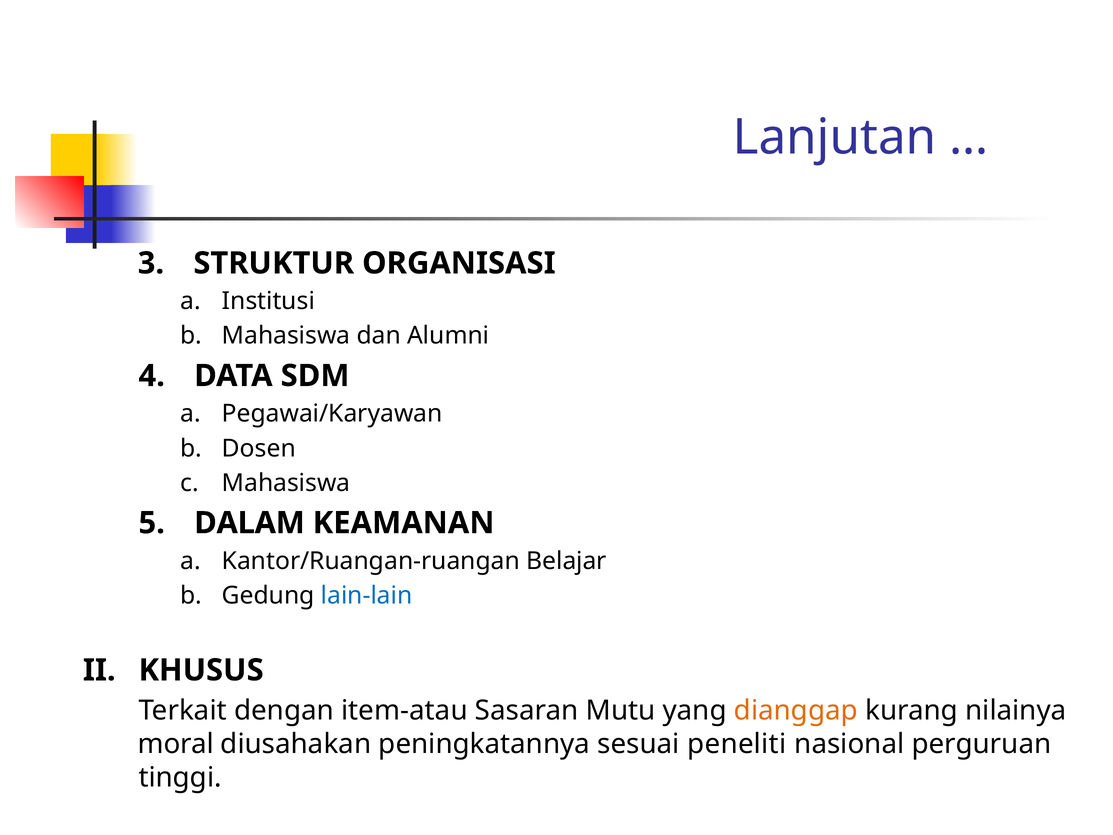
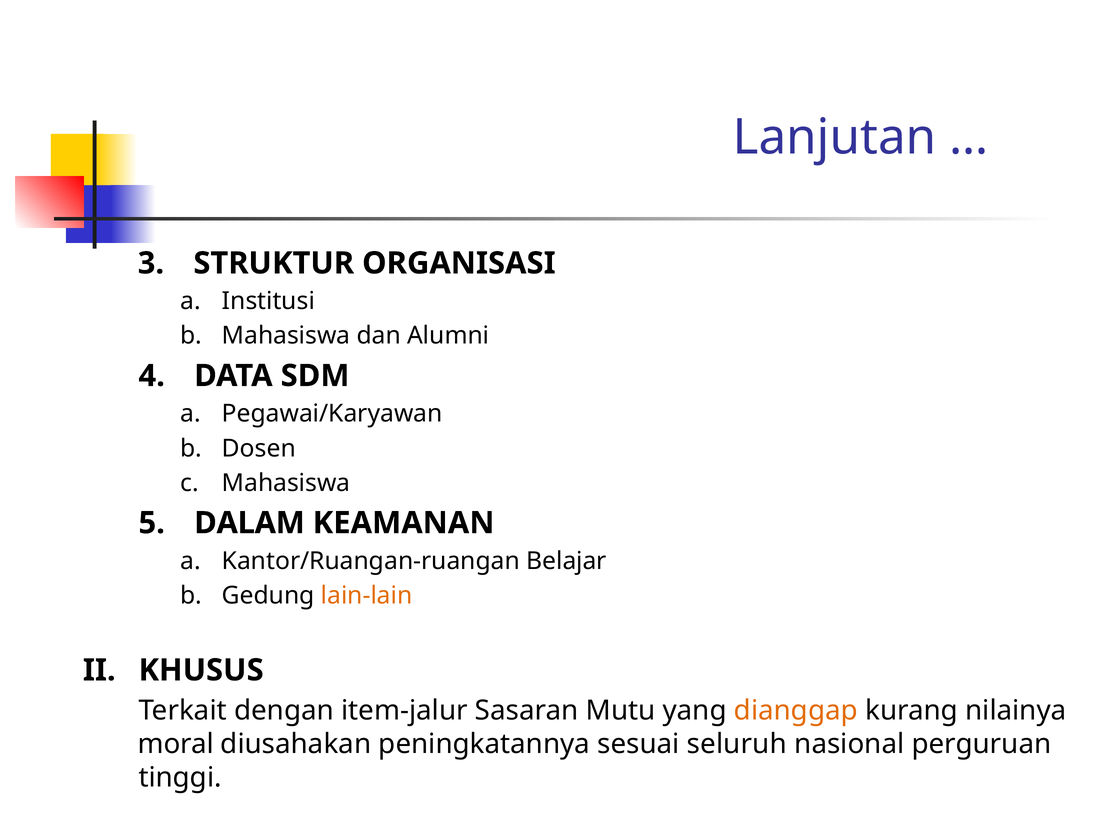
lain-lain colour: blue -> orange
item-atau: item-atau -> item-jalur
peneliti: peneliti -> seluruh
